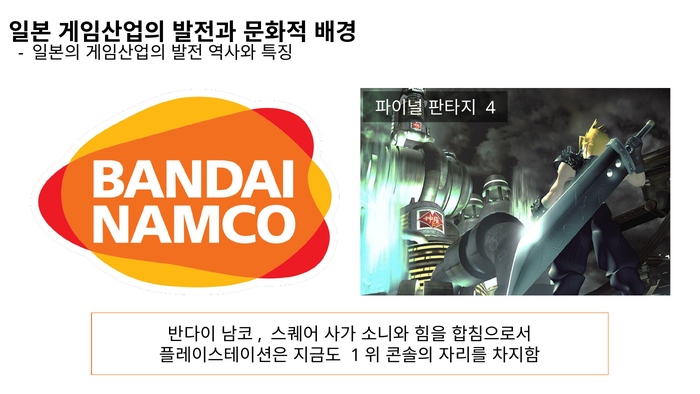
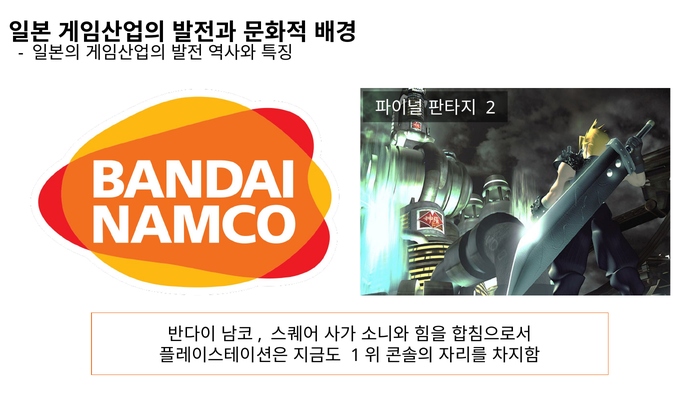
4: 4 -> 2
